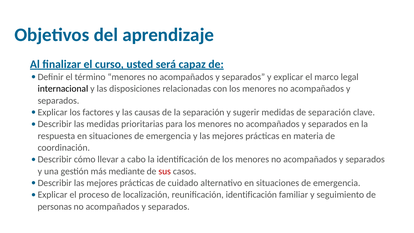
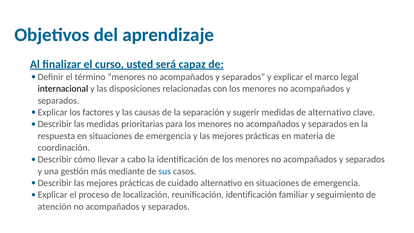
de separación: separación -> alternativo
sus colour: red -> blue
personas: personas -> atención
